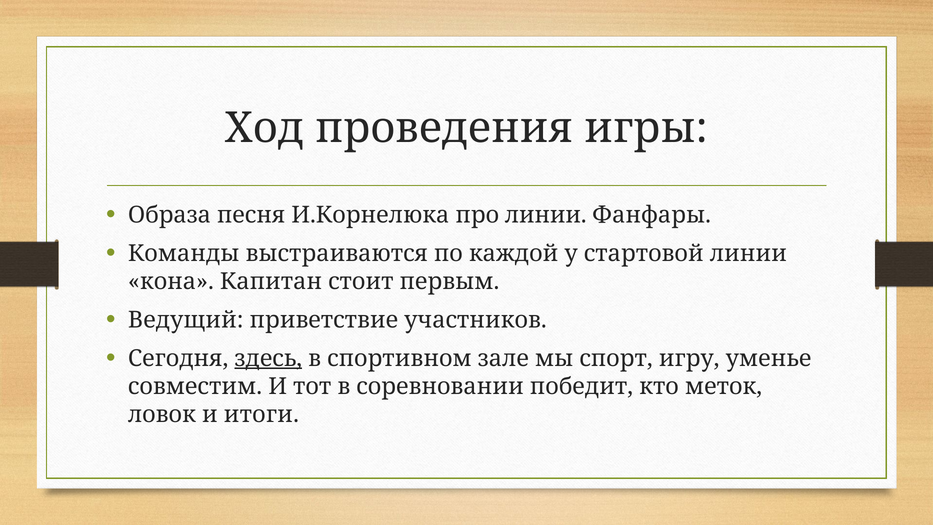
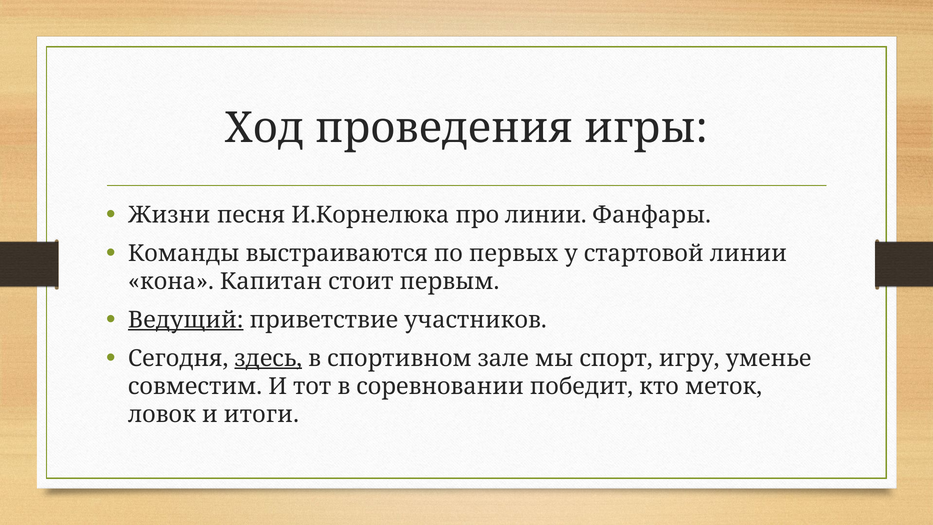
Образа: Образа -> Жизни
каждой: каждой -> первых
Ведущий underline: none -> present
